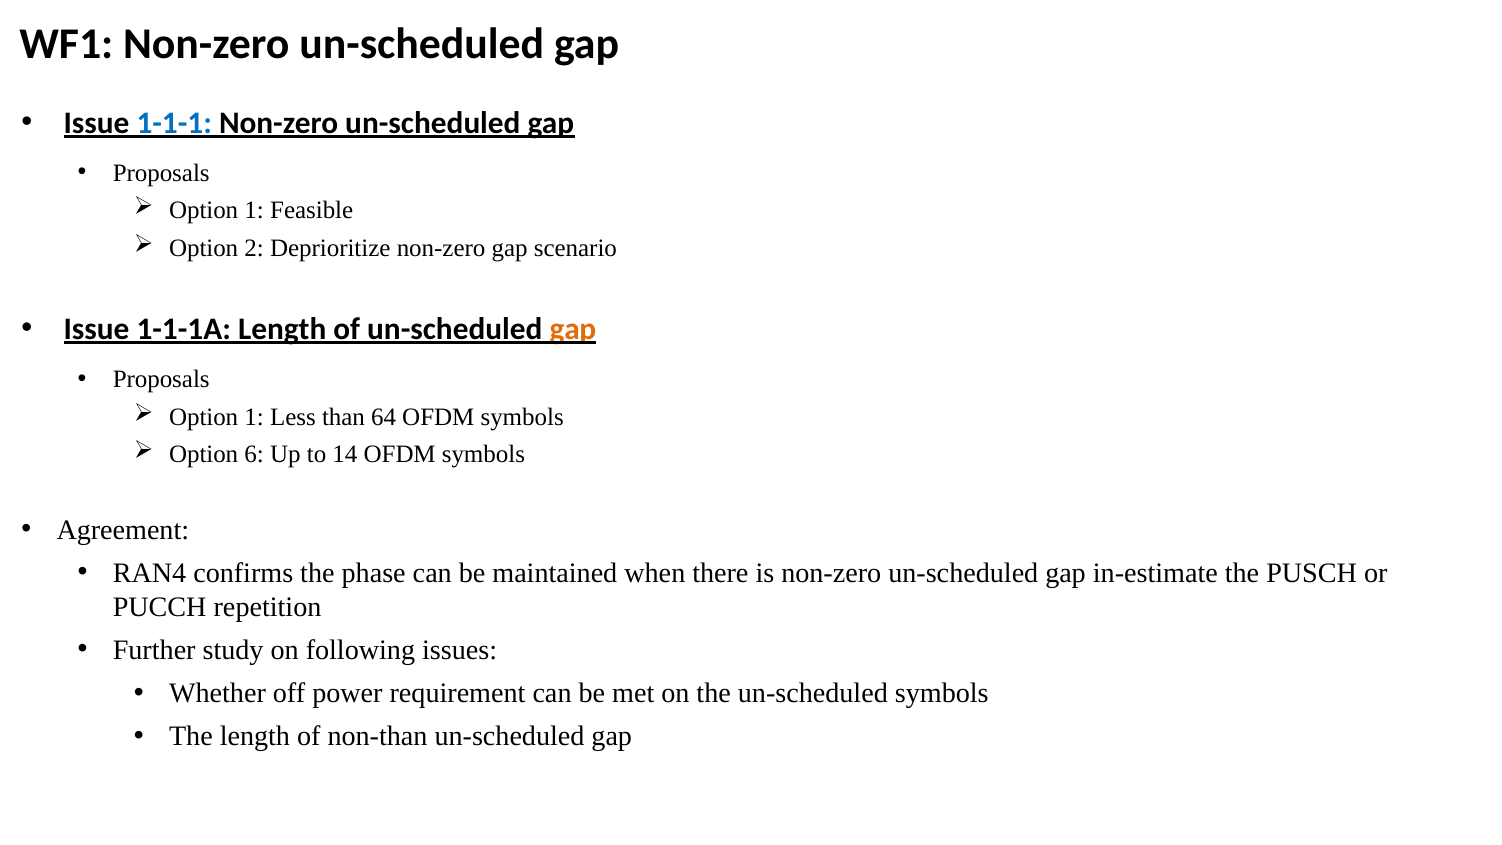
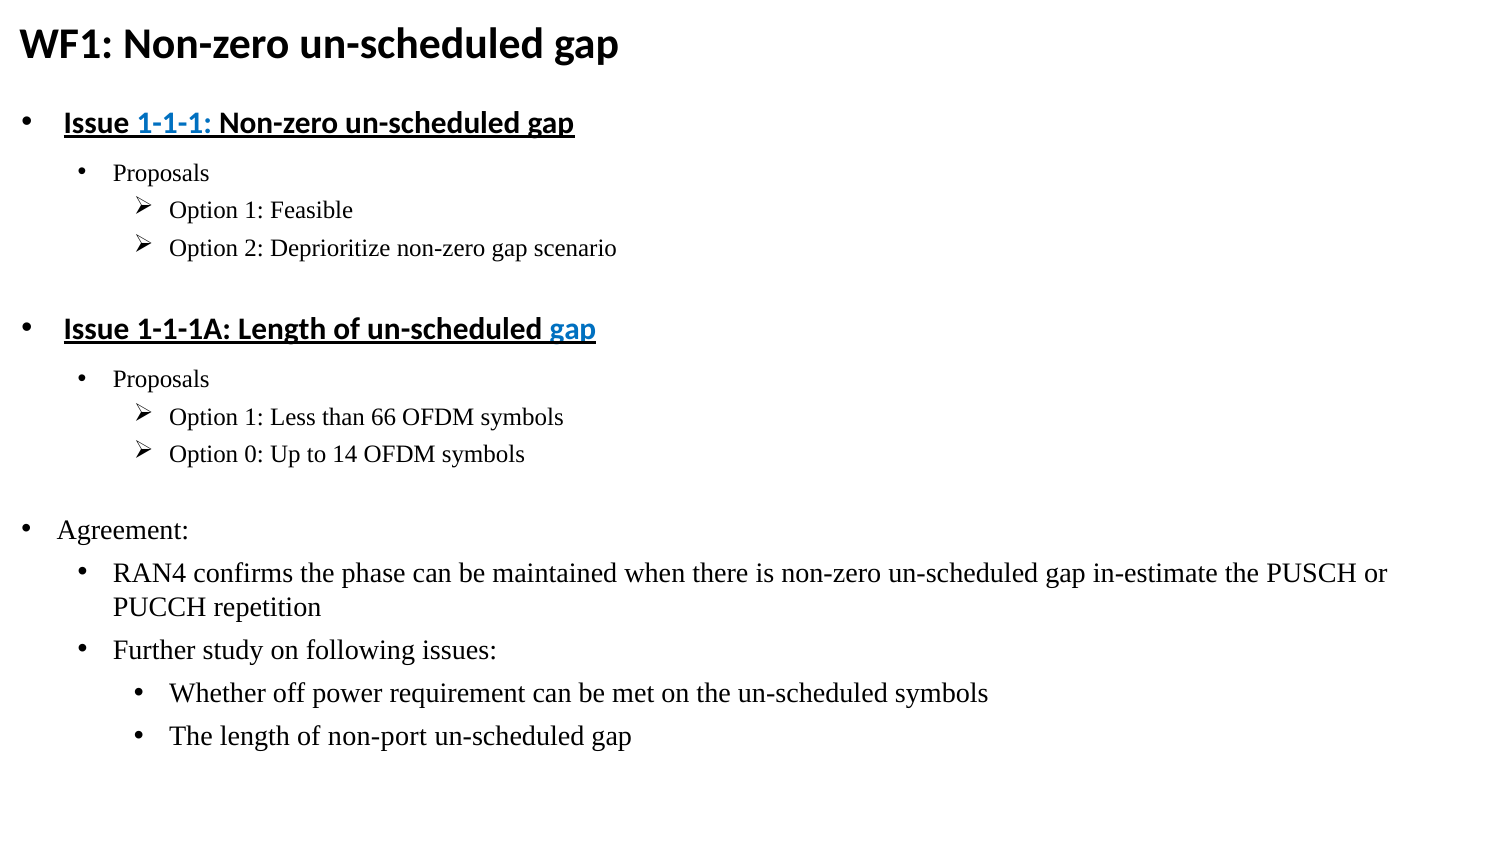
gap at (573, 329) colour: orange -> blue
64: 64 -> 66
6: 6 -> 0
non-than: non-than -> non-port
